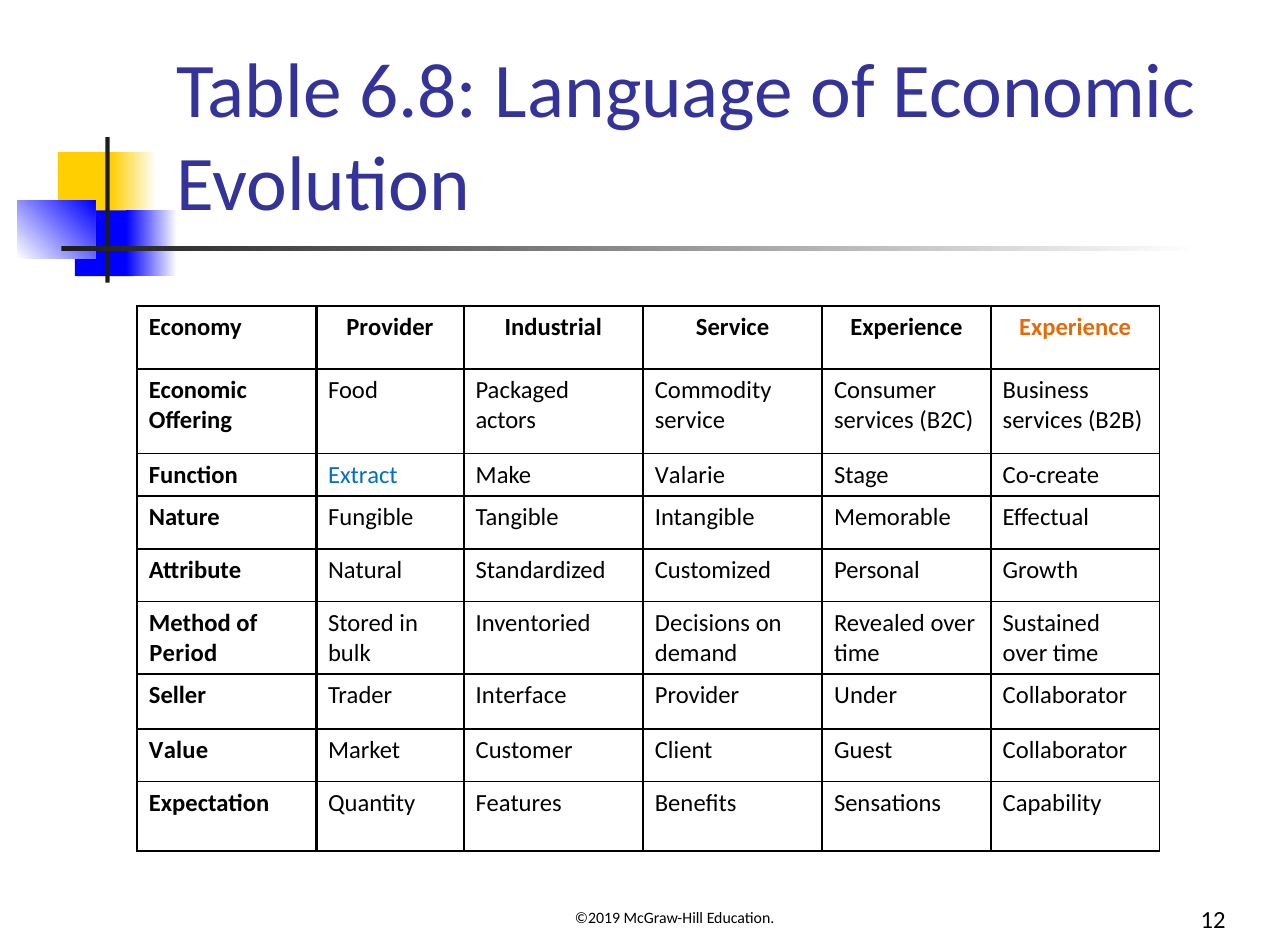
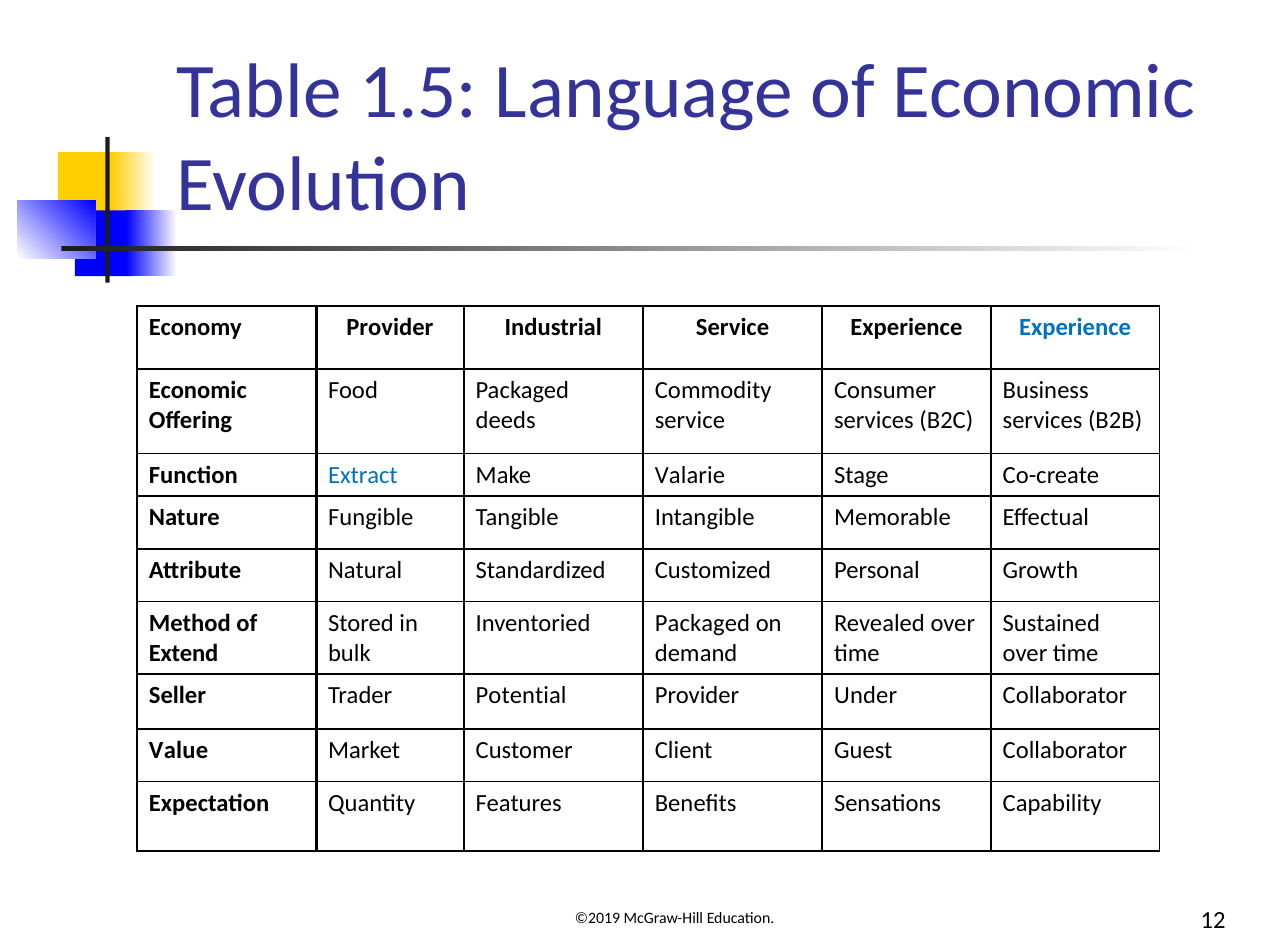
6.8: 6.8 -> 1.5
Experience at (1075, 327) colour: orange -> blue
actors: actors -> deeds
Inventoried Decisions: Decisions -> Packaged
Period: Period -> Extend
Interface: Interface -> Potential
